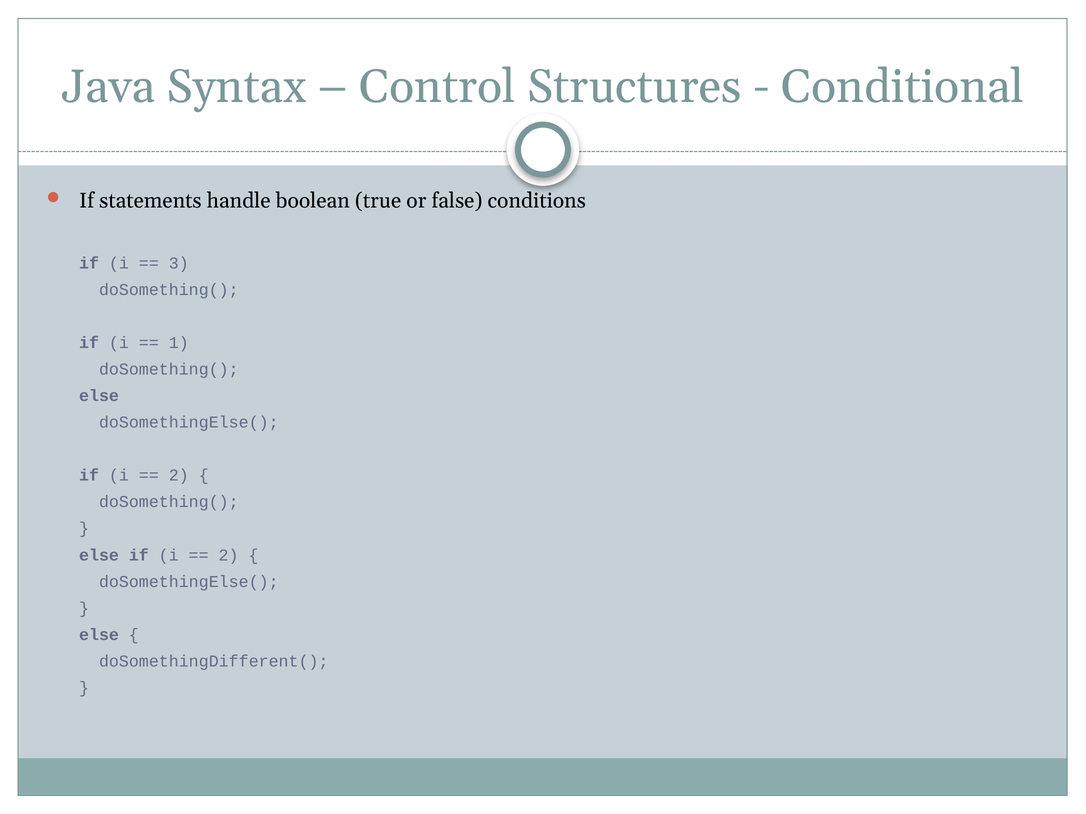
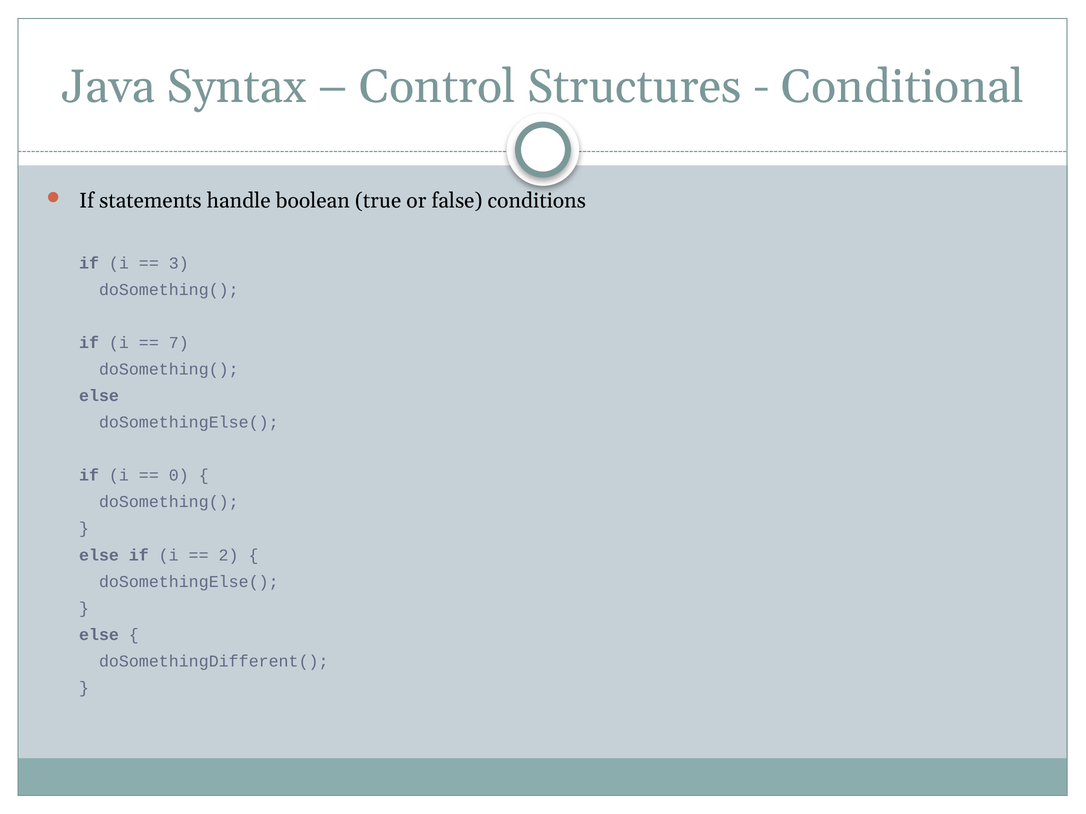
1: 1 -> 7
2 at (179, 476): 2 -> 0
